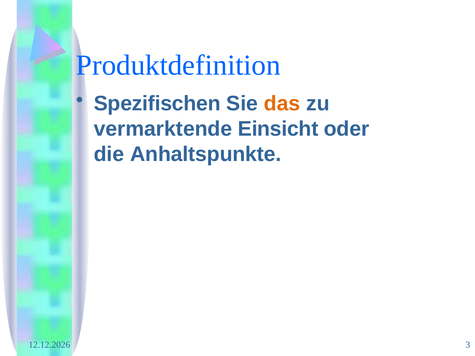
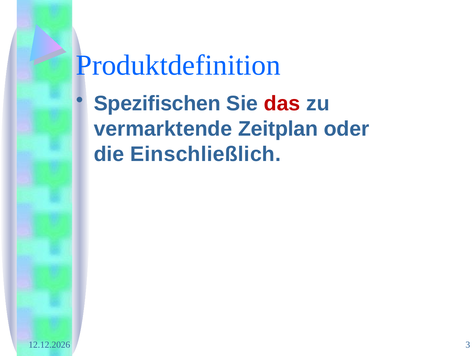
das colour: orange -> red
Einsicht: Einsicht -> Zeitplan
Anhaltspunkte: Anhaltspunkte -> Einschließlich
